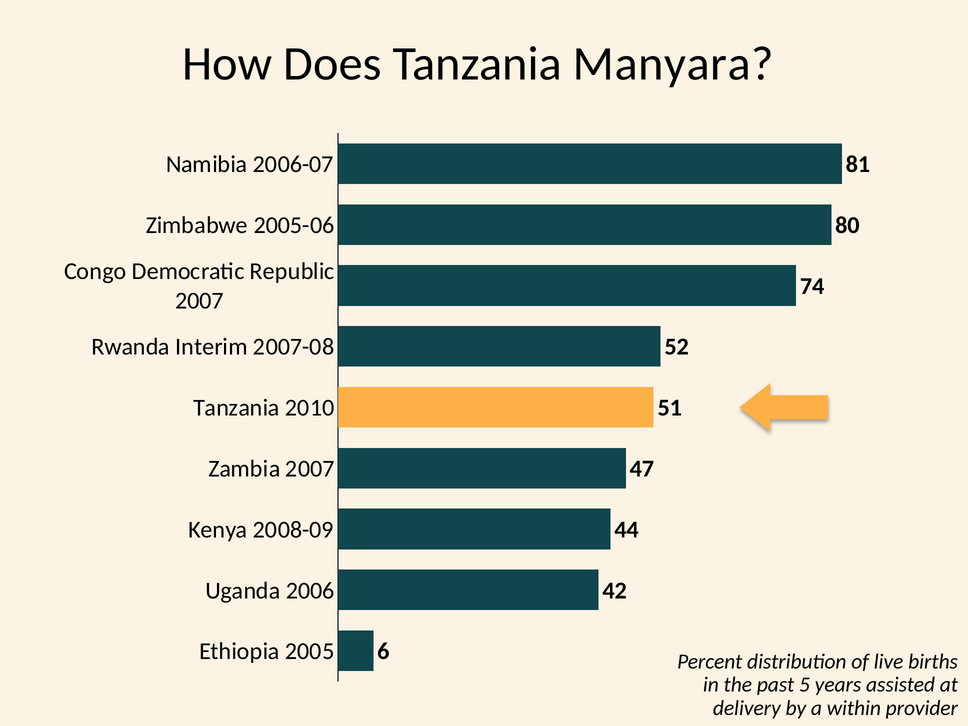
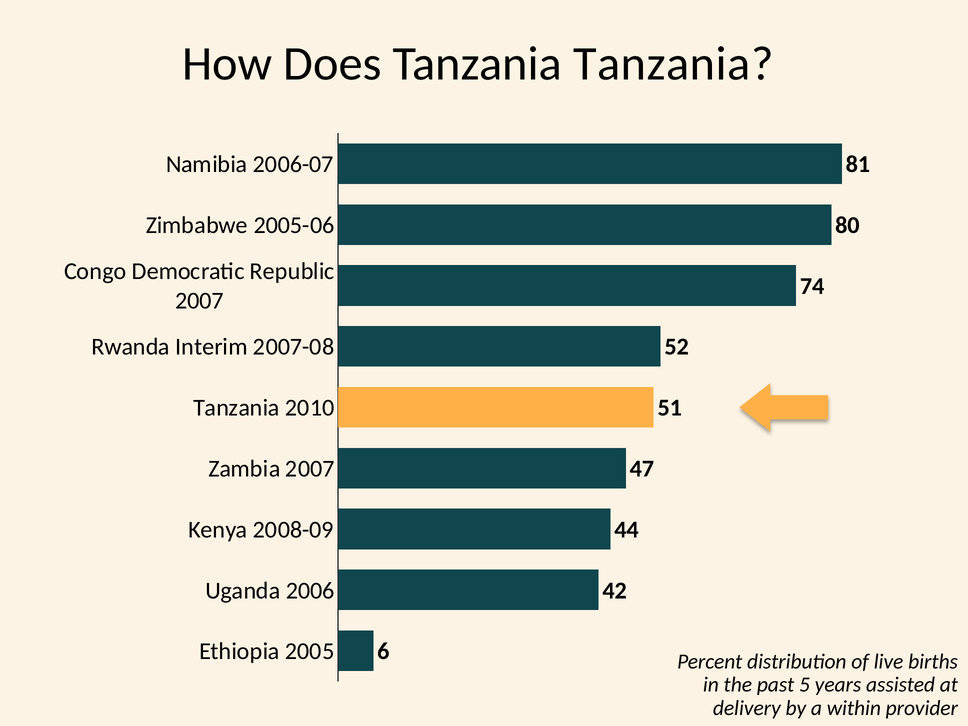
Tanzania Manyara: Manyara -> Tanzania
